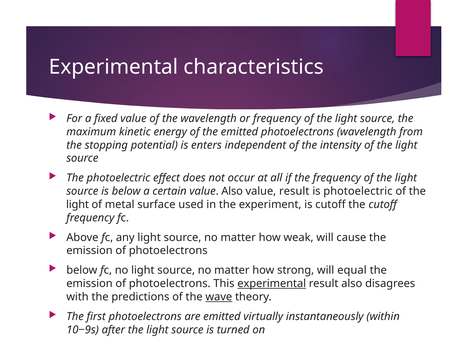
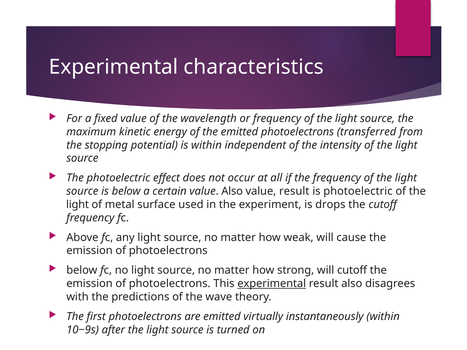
photoelectrons wavelength: wavelength -> transferred
is enters: enters -> within
is cutoff: cutoff -> drops
will equal: equal -> cutoff
wave underline: present -> none
